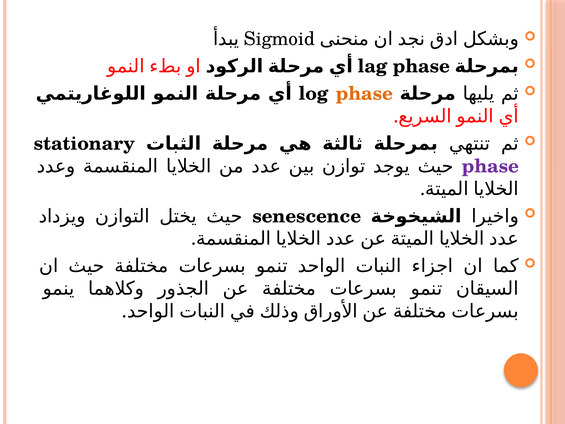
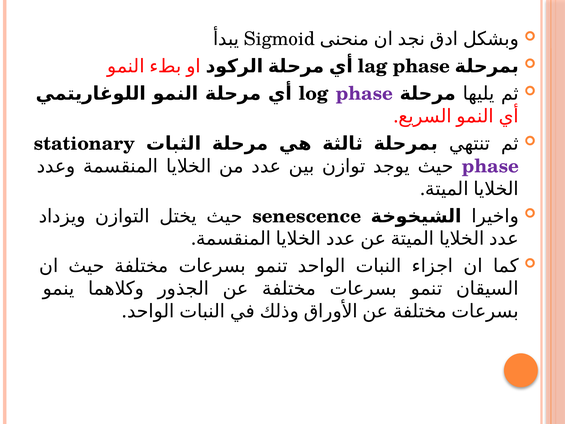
phase at (364, 94) colour: orange -> purple
